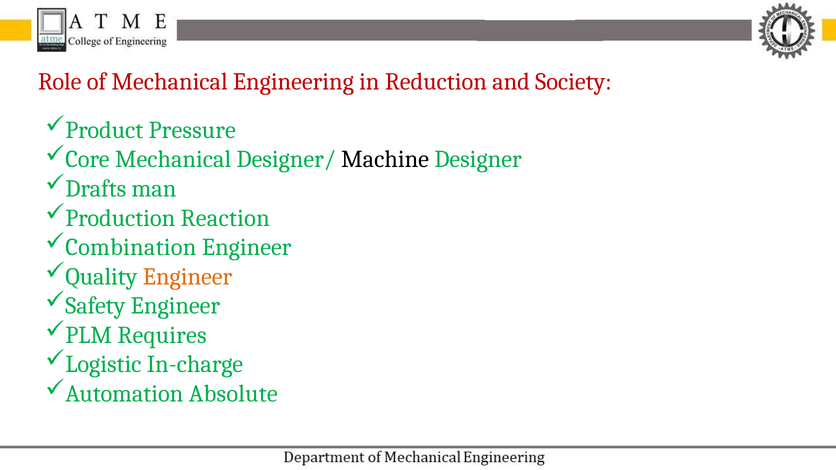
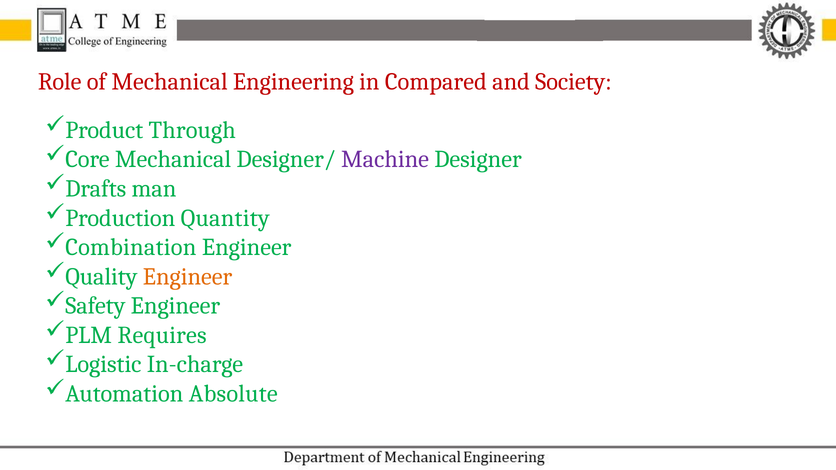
Reduction: Reduction -> Compared
Pressure: Pressure -> Through
Machine colour: black -> purple
Reaction: Reaction -> Quantity
